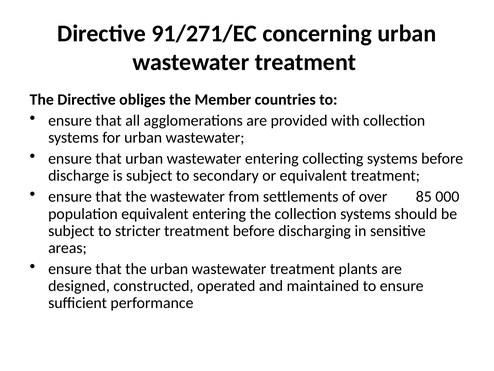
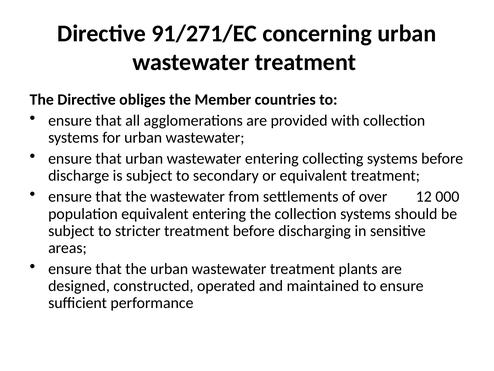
85: 85 -> 12
